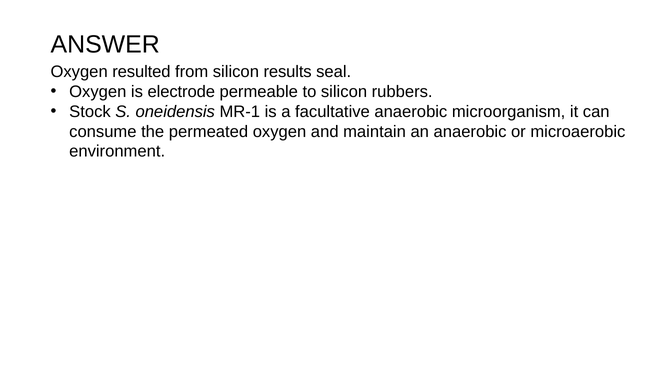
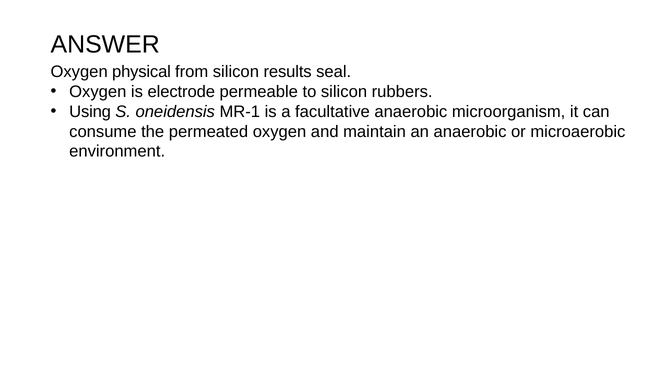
resulted: resulted -> physical
Stock: Stock -> Using
